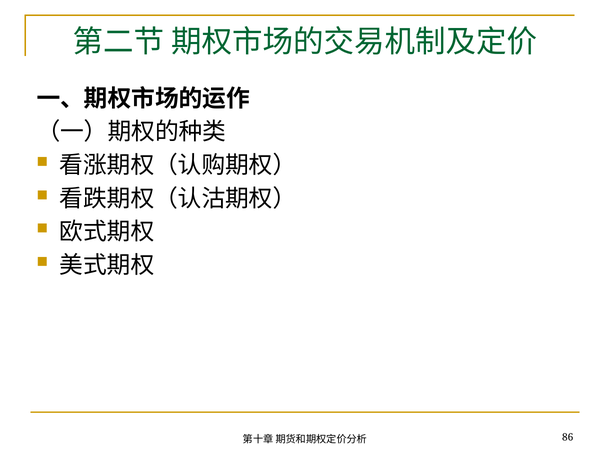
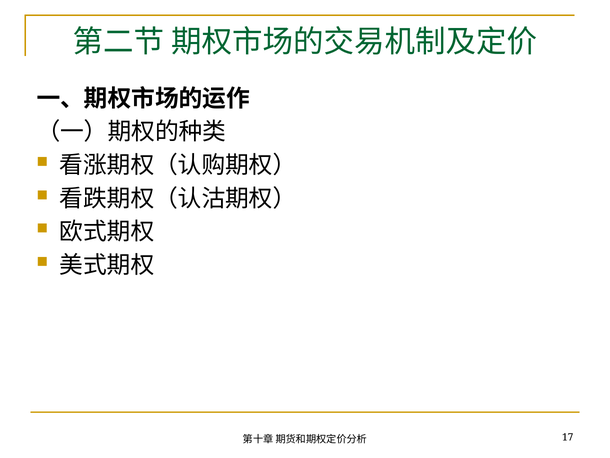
86: 86 -> 17
